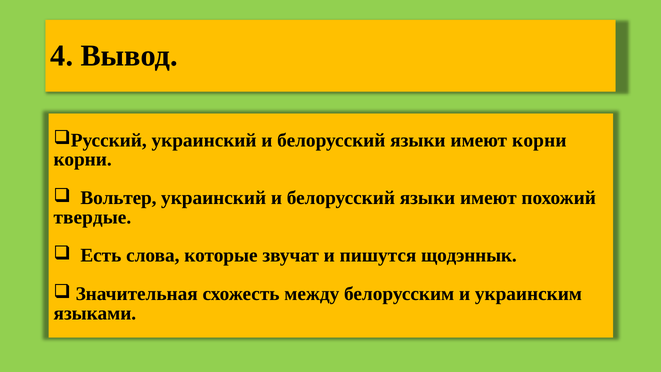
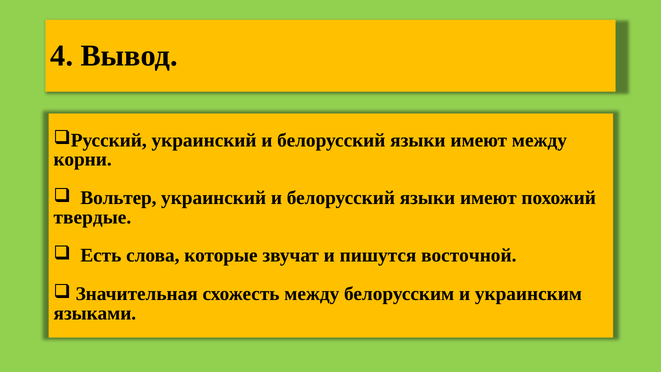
имеют корни: корни -> между
щодэннык: щодэннык -> восточной
